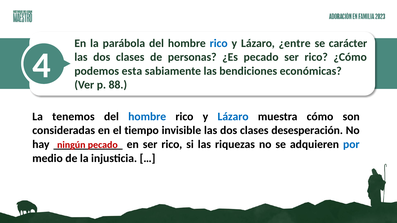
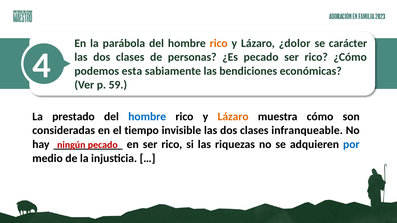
rico at (219, 43) colour: blue -> orange
¿entre: ¿entre -> ¿dolor
88: 88 -> 59
tenemos: tenemos -> prestado
Lázaro at (233, 117) colour: blue -> orange
desesperación: desesperación -> infranqueable
